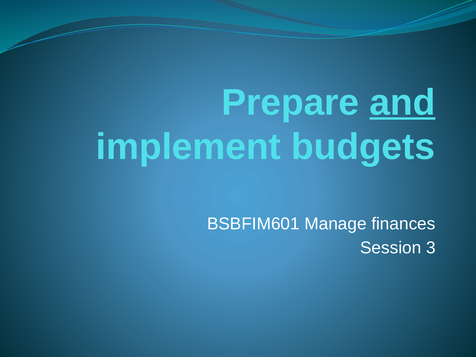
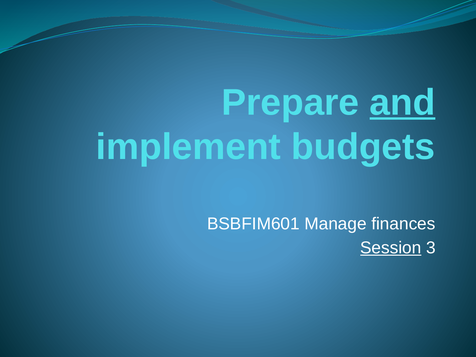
Session underline: none -> present
